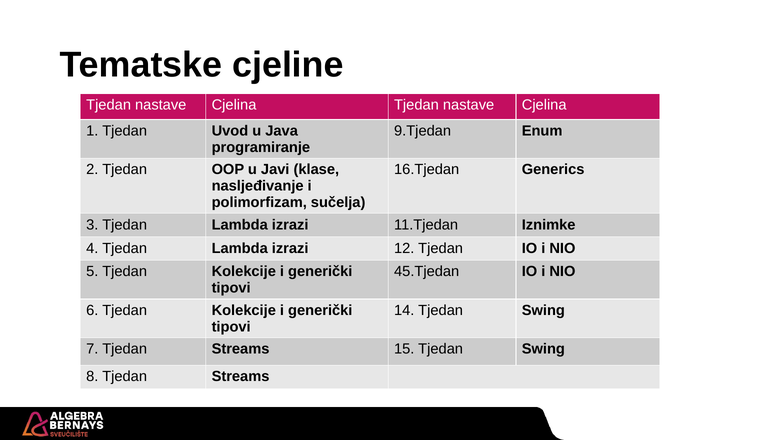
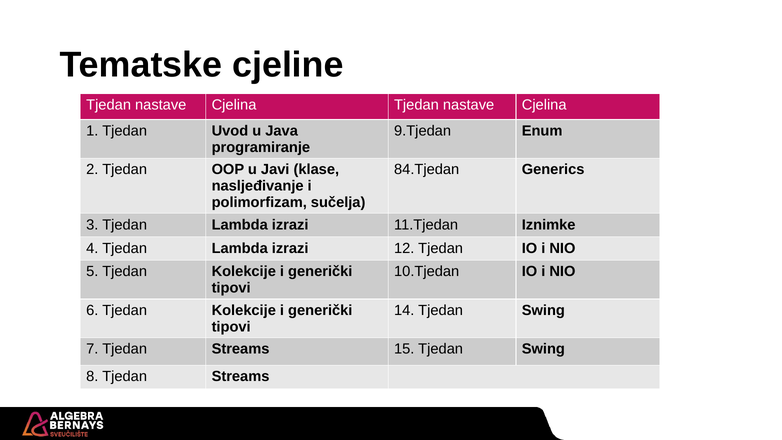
16.Tjedan: 16.Tjedan -> 84.Tjedan
45.Tjedan: 45.Tjedan -> 10.Tjedan
